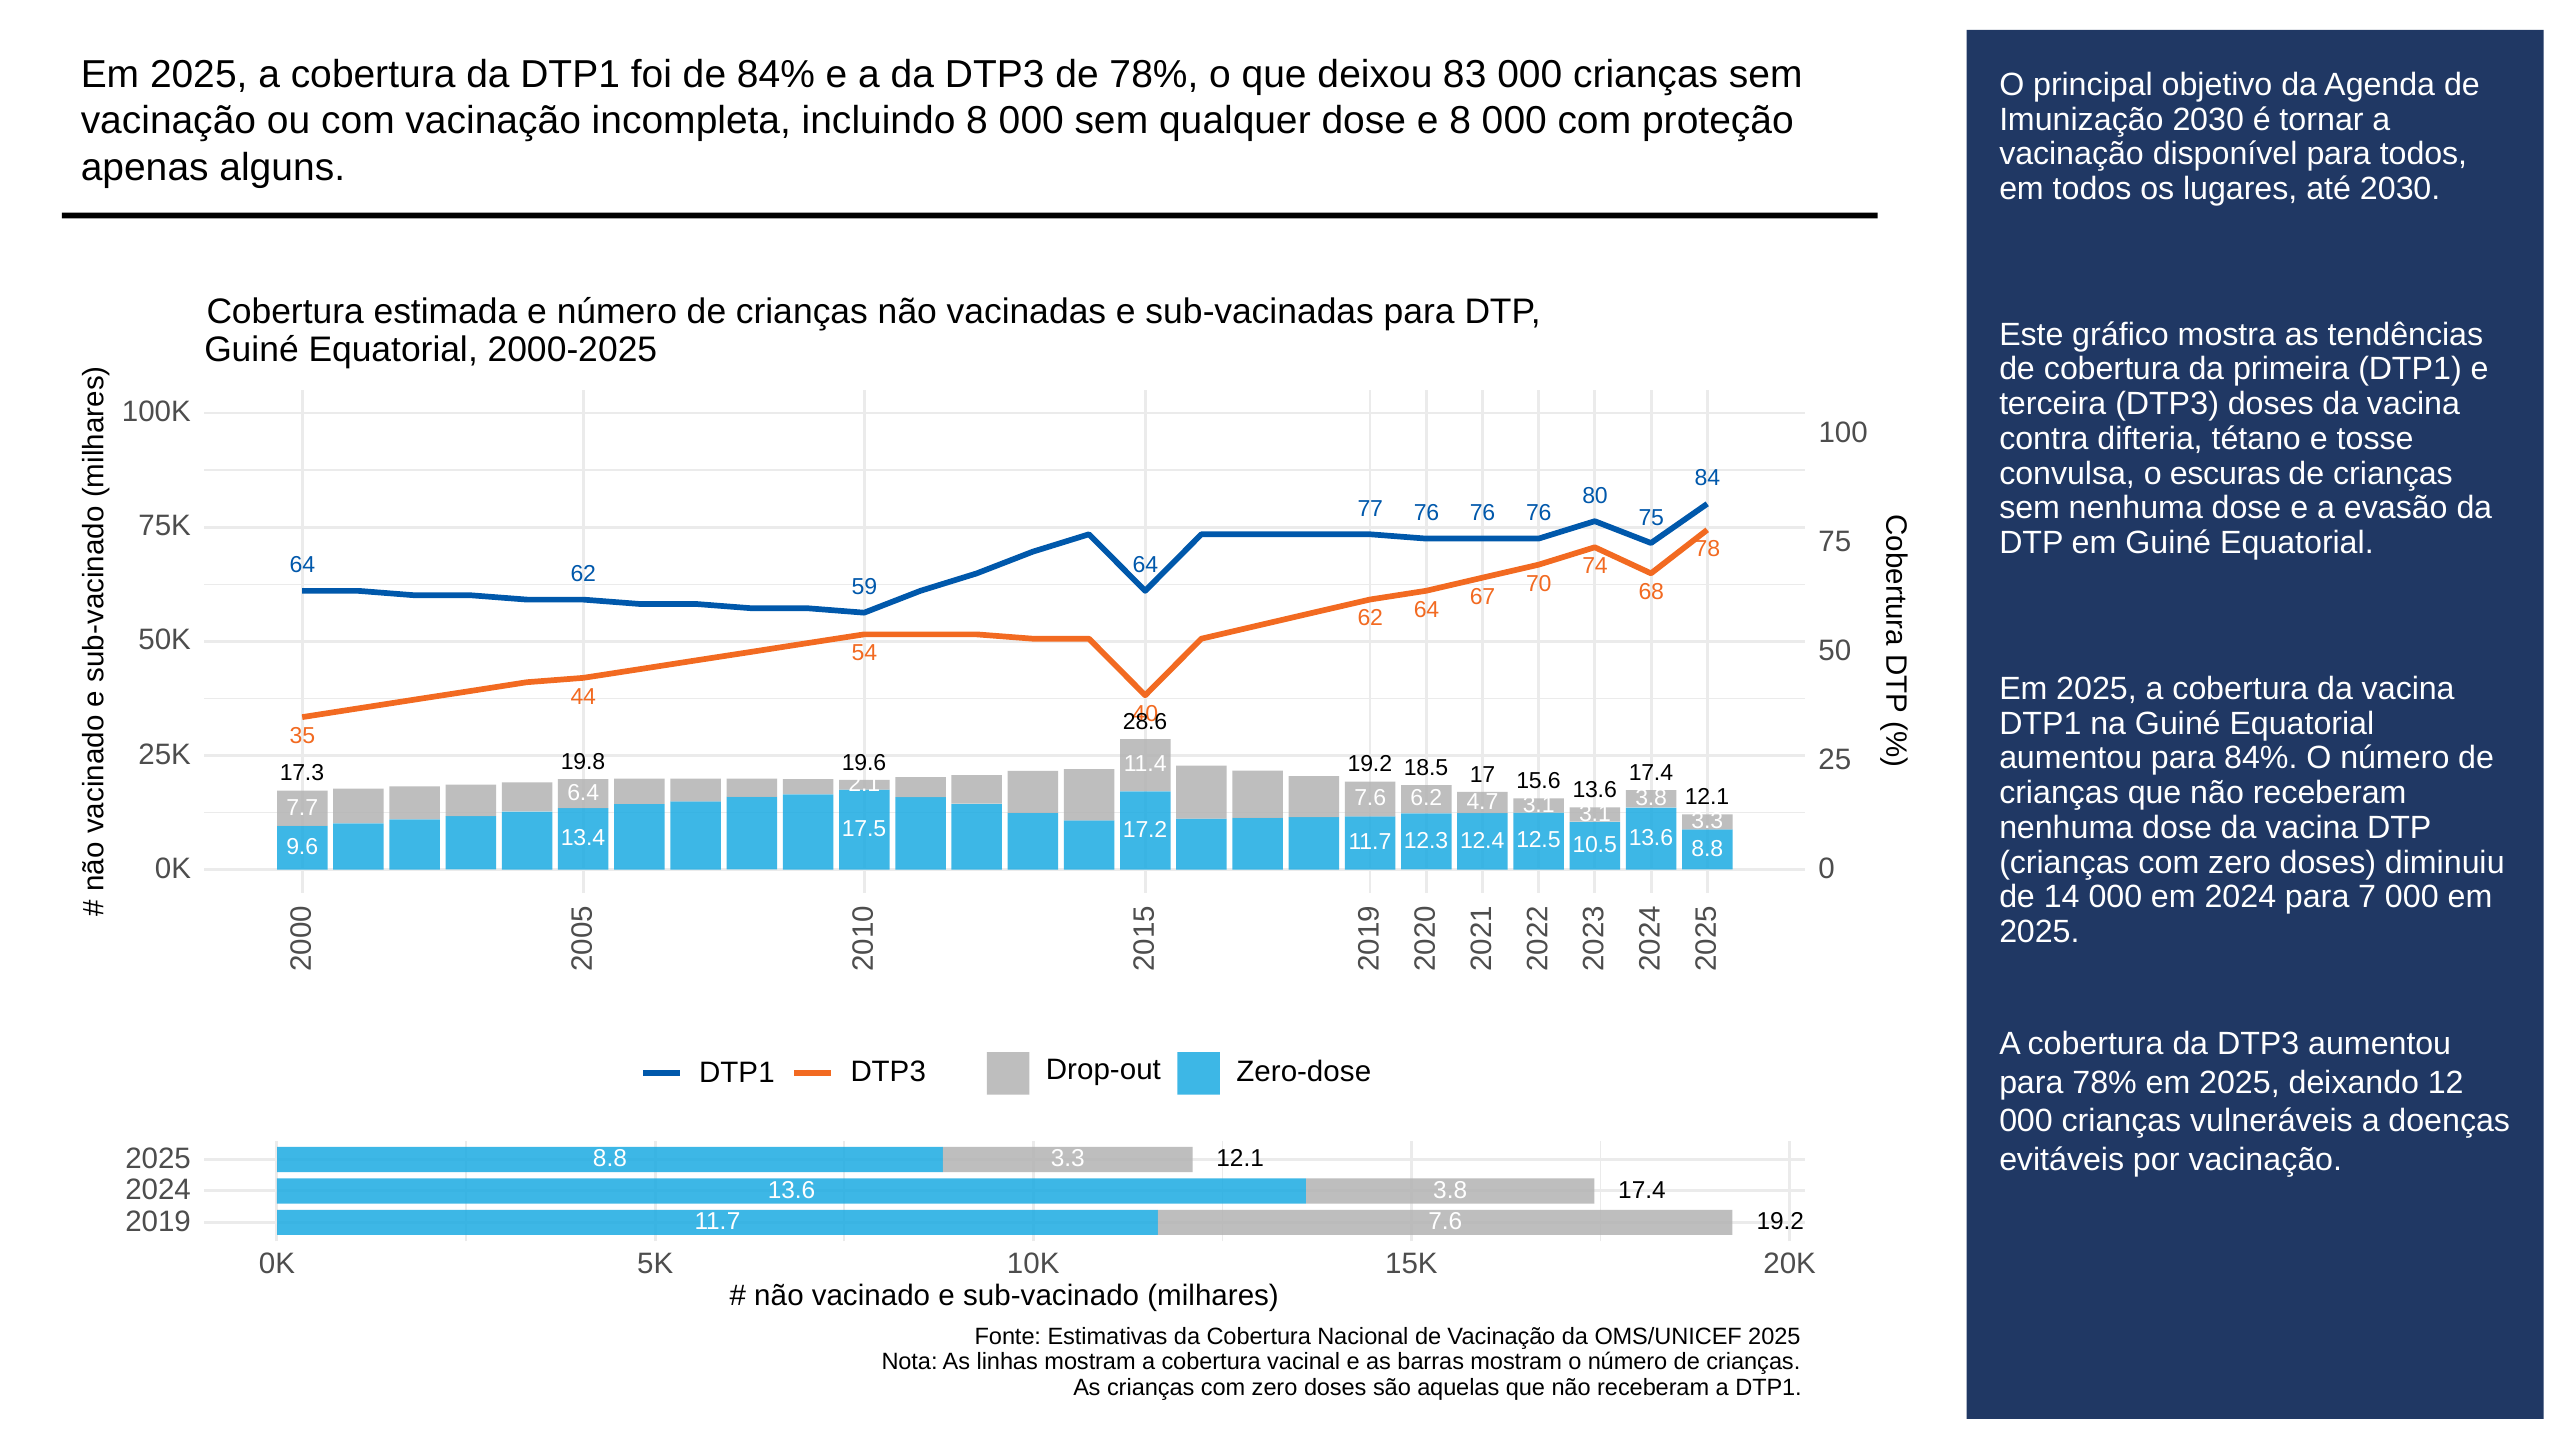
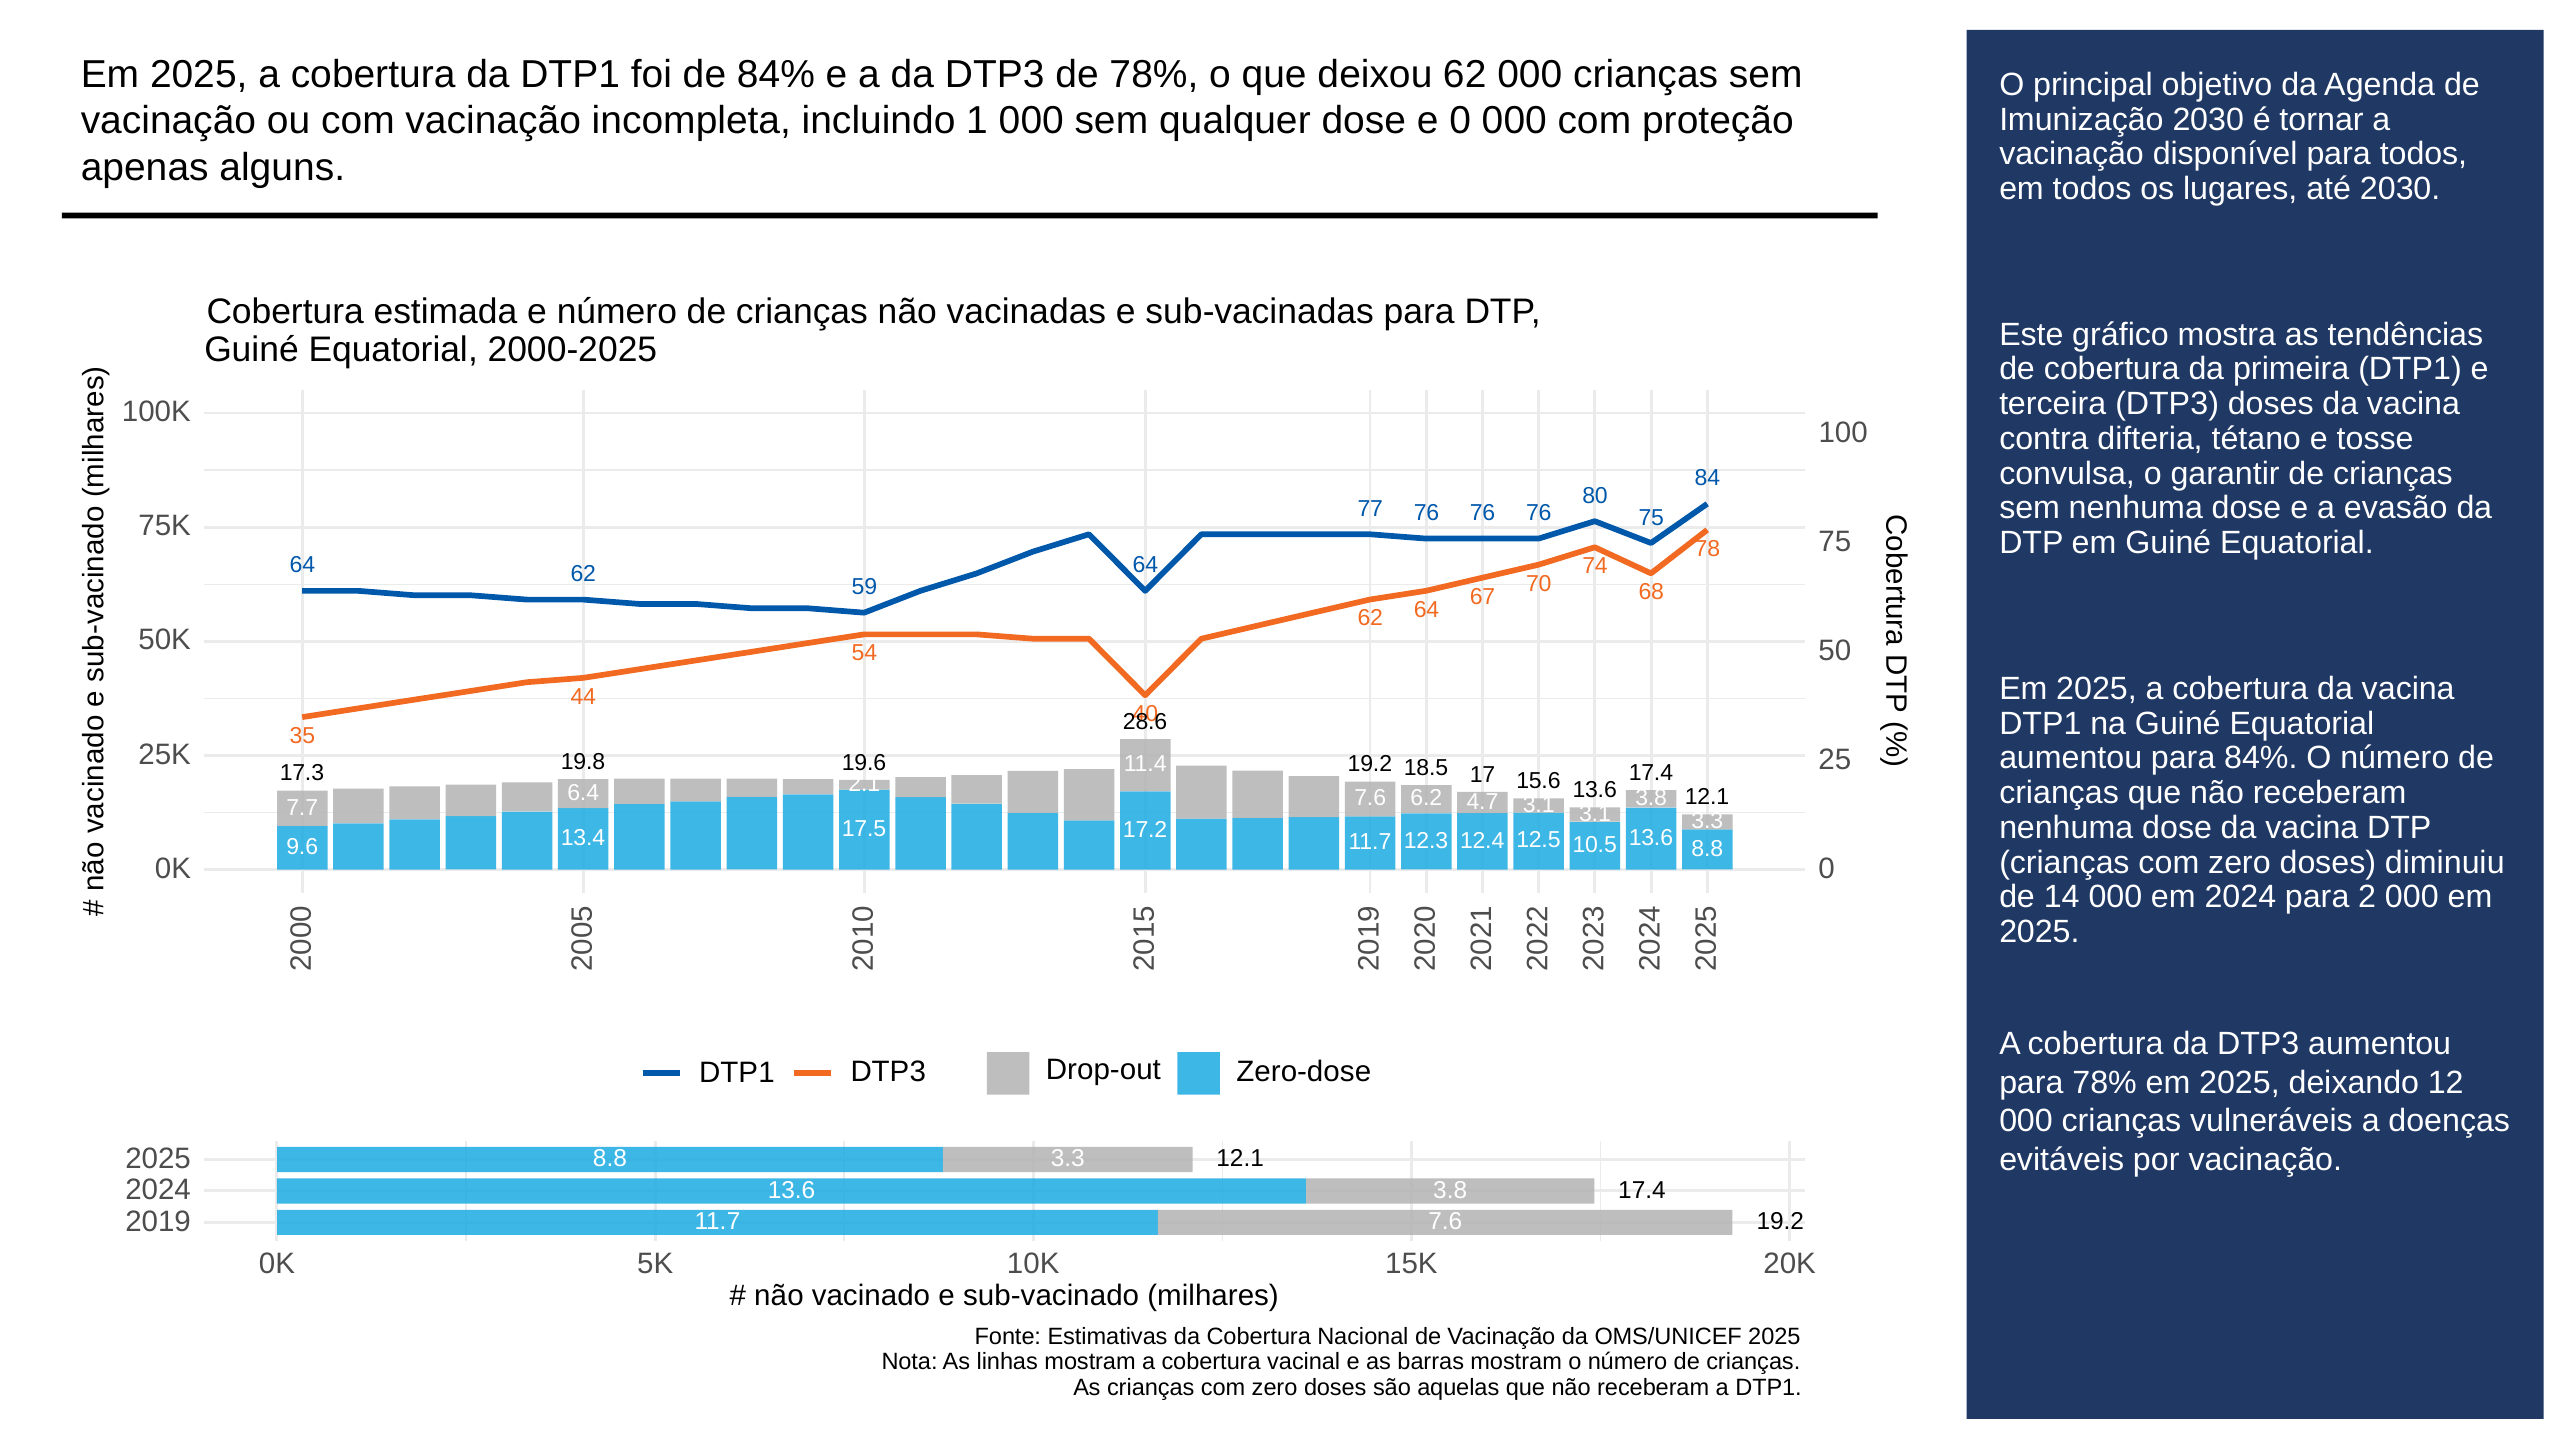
deixou 83: 83 -> 62
incluindo 8: 8 -> 1
e 8: 8 -> 0
escuras: escuras -> garantir
para 7: 7 -> 2
